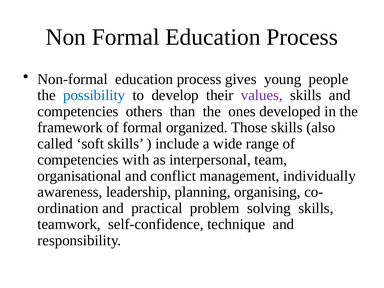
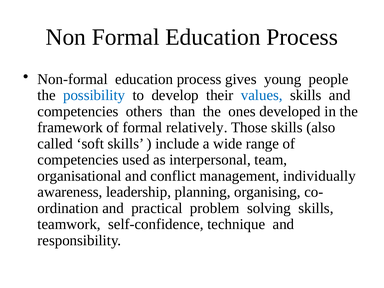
values colour: purple -> blue
organized: organized -> relatively
with: with -> used
